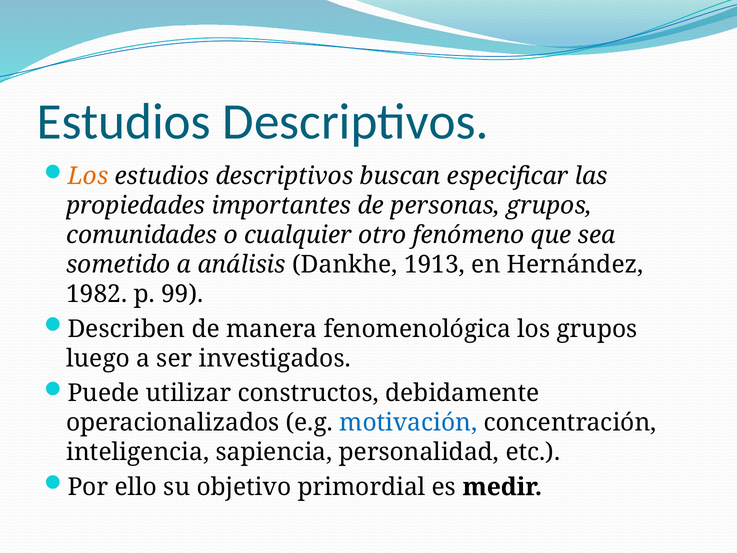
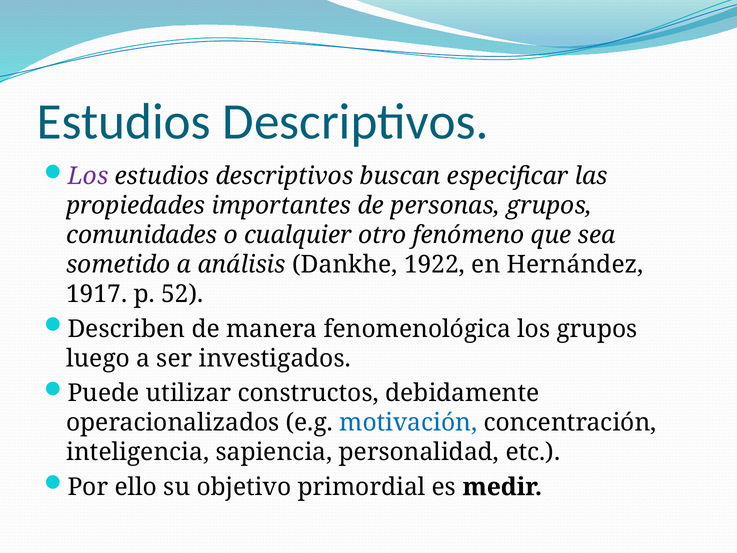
Los at (88, 176) colour: orange -> purple
1913: 1913 -> 1922
1982: 1982 -> 1917
99: 99 -> 52
